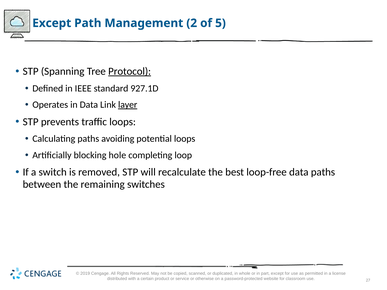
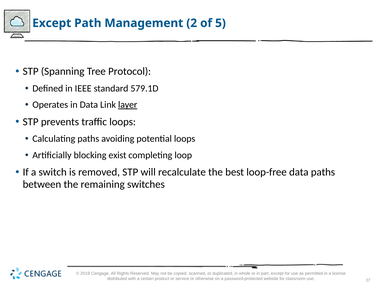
Protocol underline: present -> none
927.1D: 927.1D -> 579.1D
hole: hole -> exist
